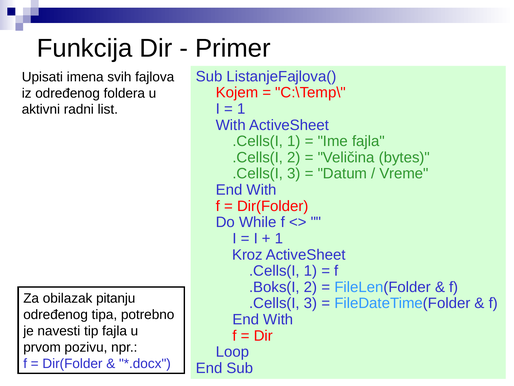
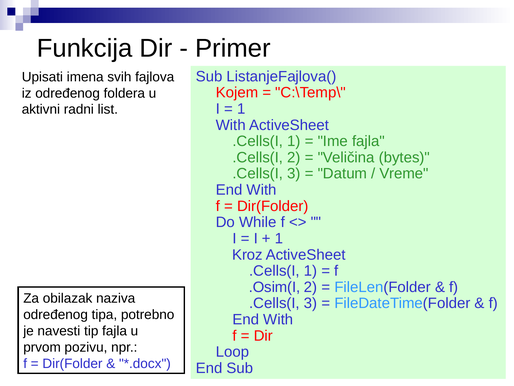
.Boks(I: .Boks(I -> .Osim(I
pitanju: pitanju -> naziva
